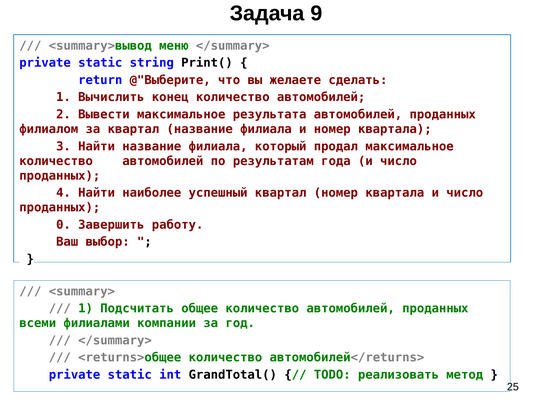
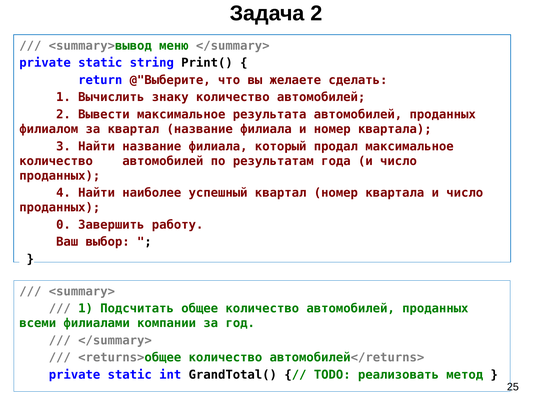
Задача 9: 9 -> 2
конец: конец -> знаку
